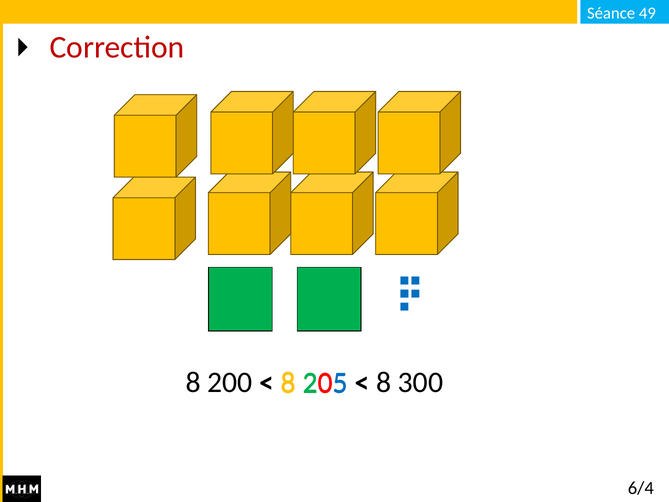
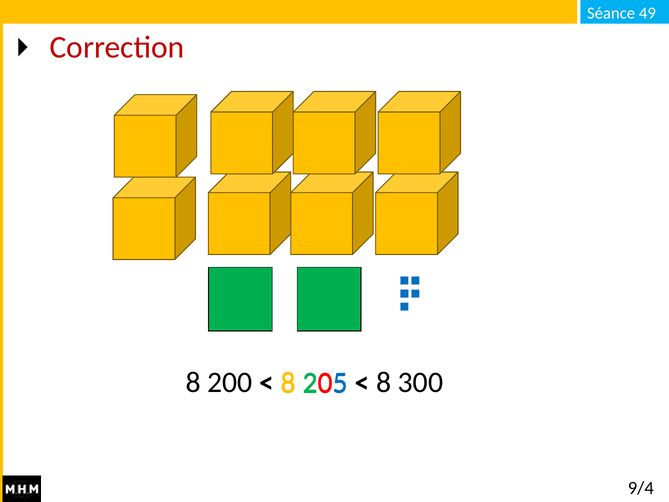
6/4: 6/4 -> 9/4
